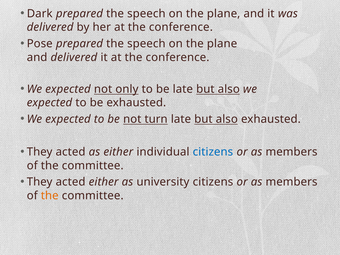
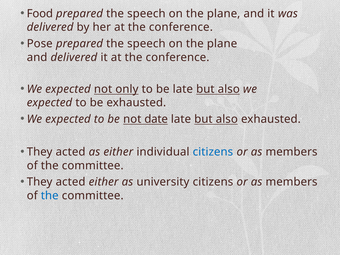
Dark: Dark -> Food
turn: turn -> date
the at (50, 196) colour: orange -> blue
